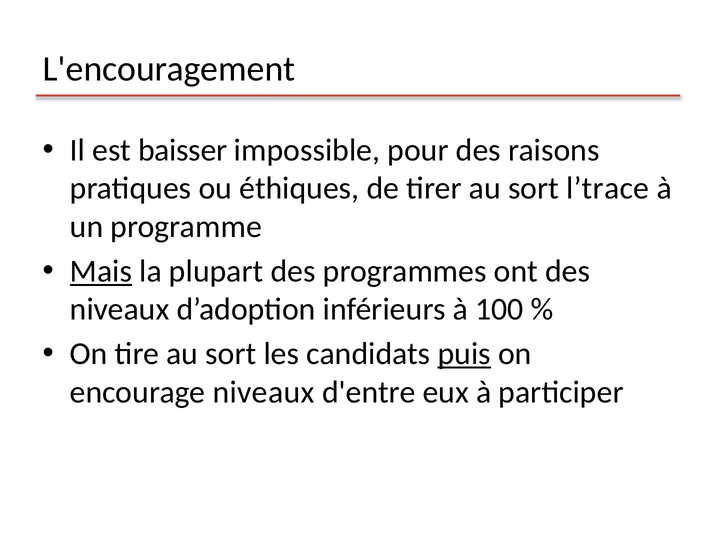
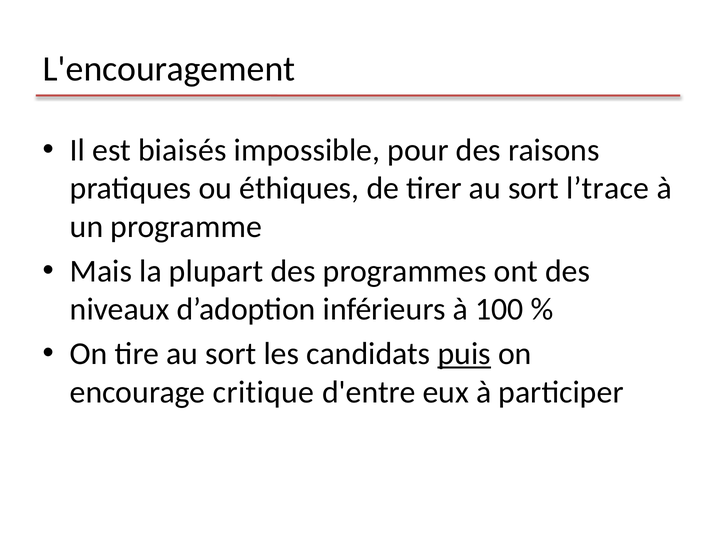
baisser: baisser -> biaisés
Mais underline: present -> none
encourage niveaux: niveaux -> critique
